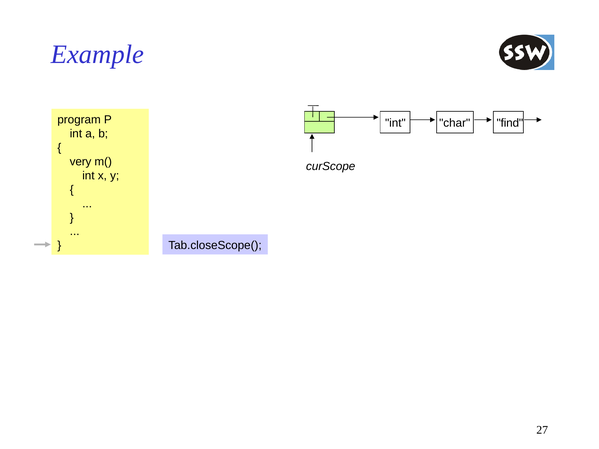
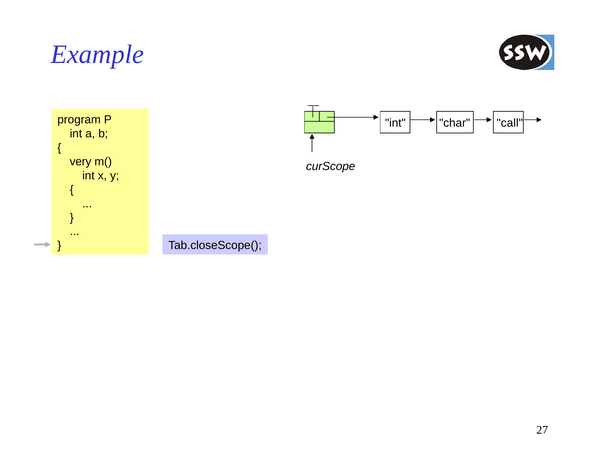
find: find -> call
